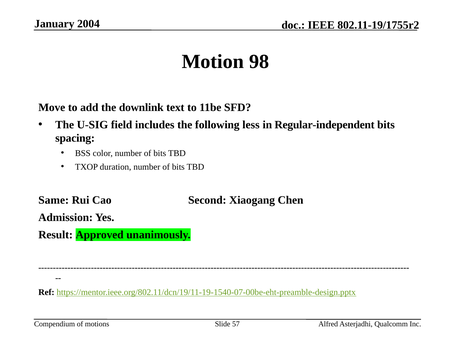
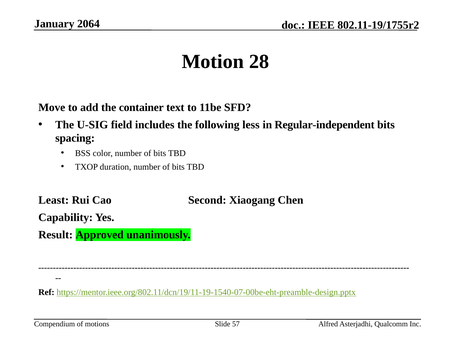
2004: 2004 -> 2064
98: 98 -> 28
downlink: downlink -> container
Same: Same -> Least
Admission: Admission -> Capability
